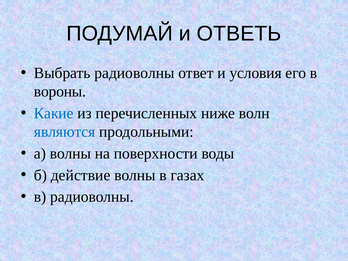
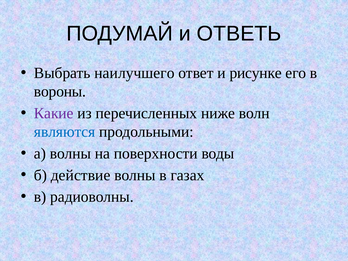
Выбрать радиоволны: радиоволны -> наилучшего
условия: условия -> рисунке
Какие colour: blue -> purple
